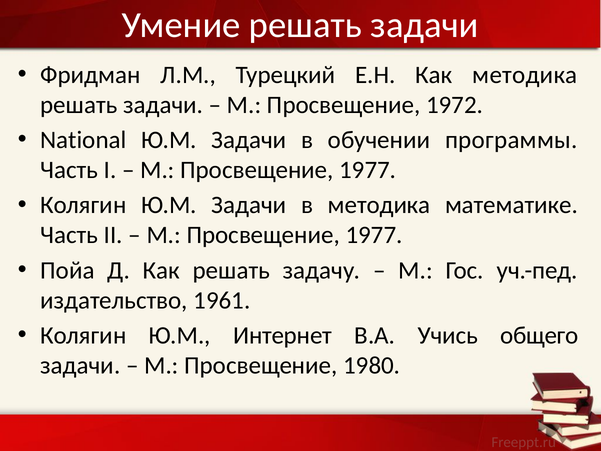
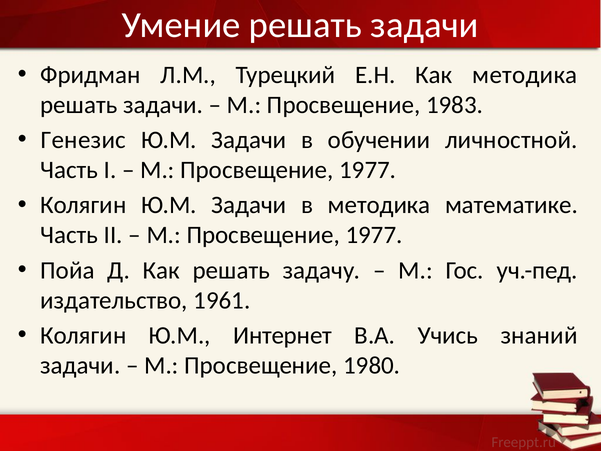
1972: 1972 -> 1983
National: National -> Генезис
программы: программы -> личностной
общего: общего -> знаний
